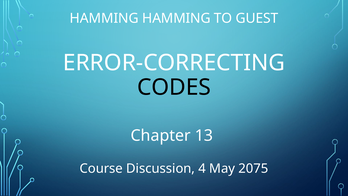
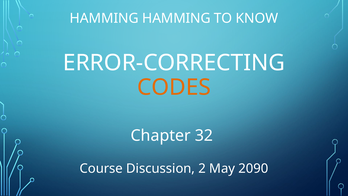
GUEST: GUEST -> KNOW
CODES colour: black -> orange
13: 13 -> 32
4: 4 -> 2
2075: 2075 -> 2090
